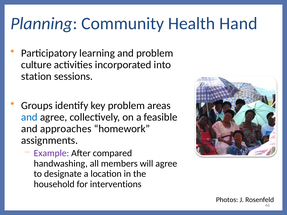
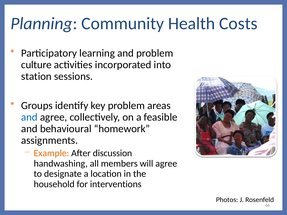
Hand: Hand -> Costs
approaches: approaches -> behavioural
Example colour: purple -> orange
compared: compared -> discussion
